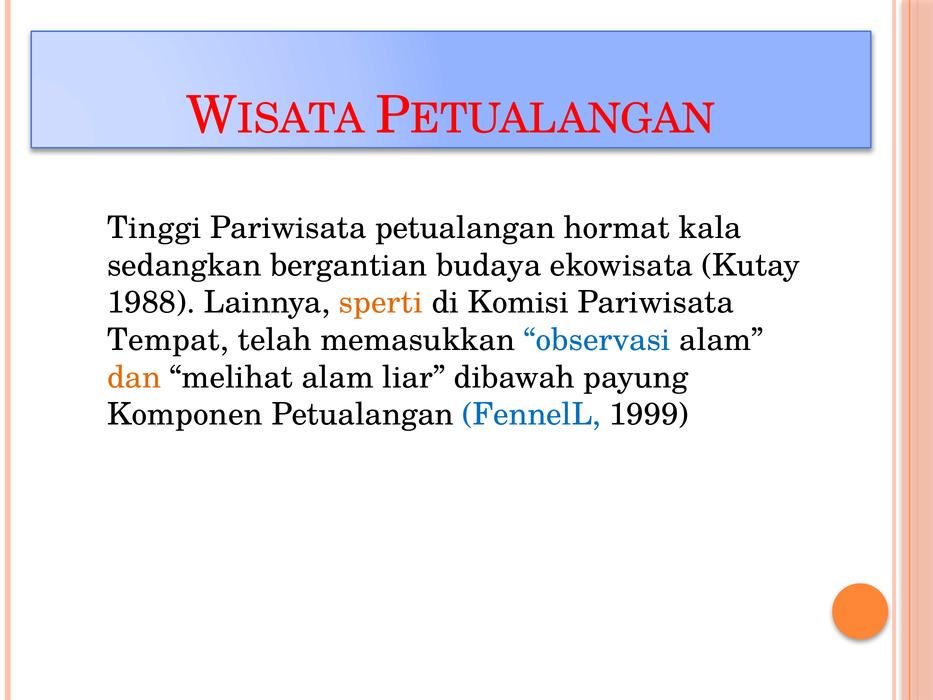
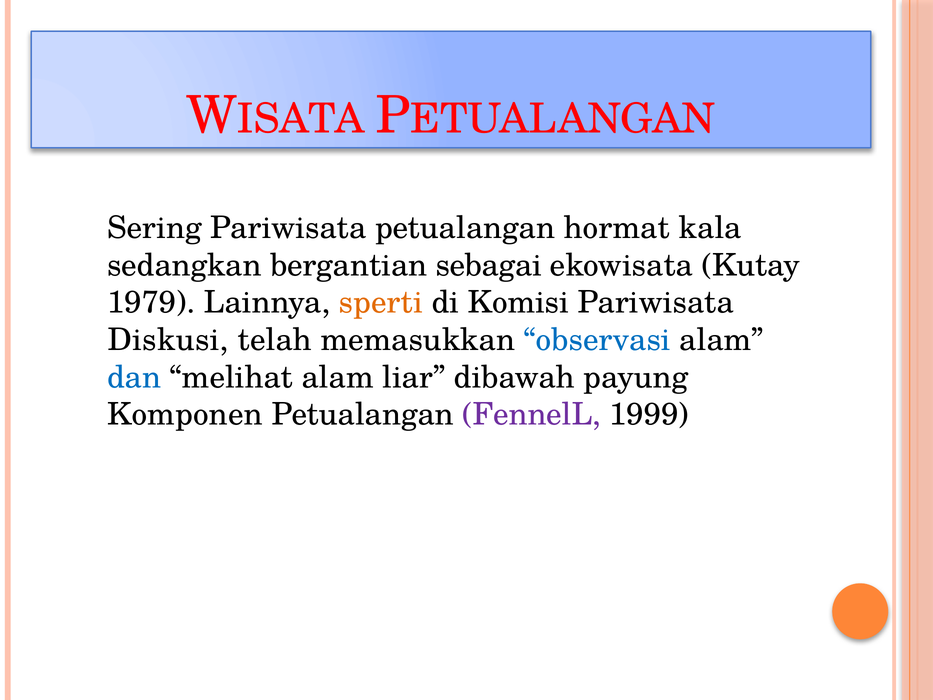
Tinggi: Tinggi -> Sering
budaya: budaya -> sebagai
1988: 1988 -> 1979
Tempat: Tempat -> Diskusi
dan colour: orange -> blue
FennelL colour: blue -> purple
